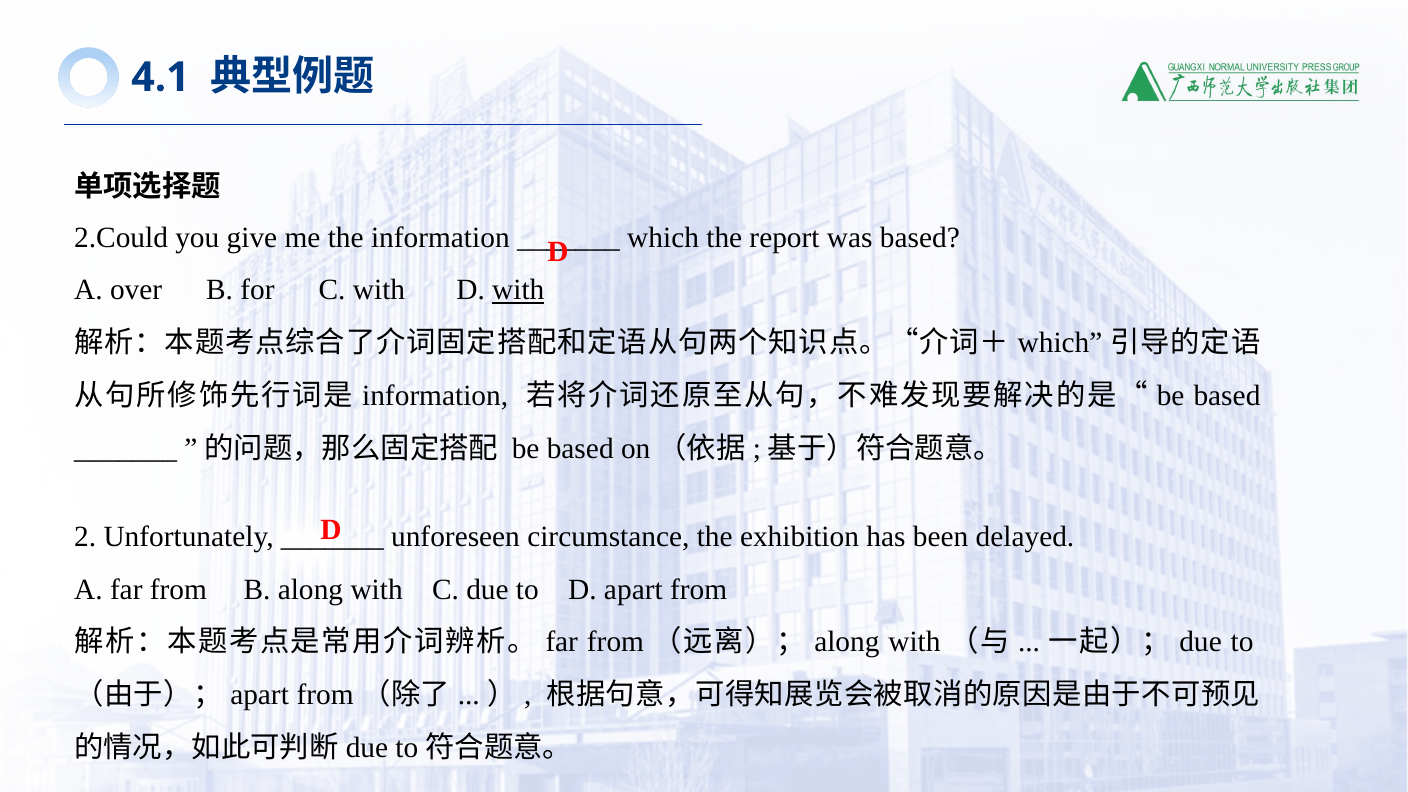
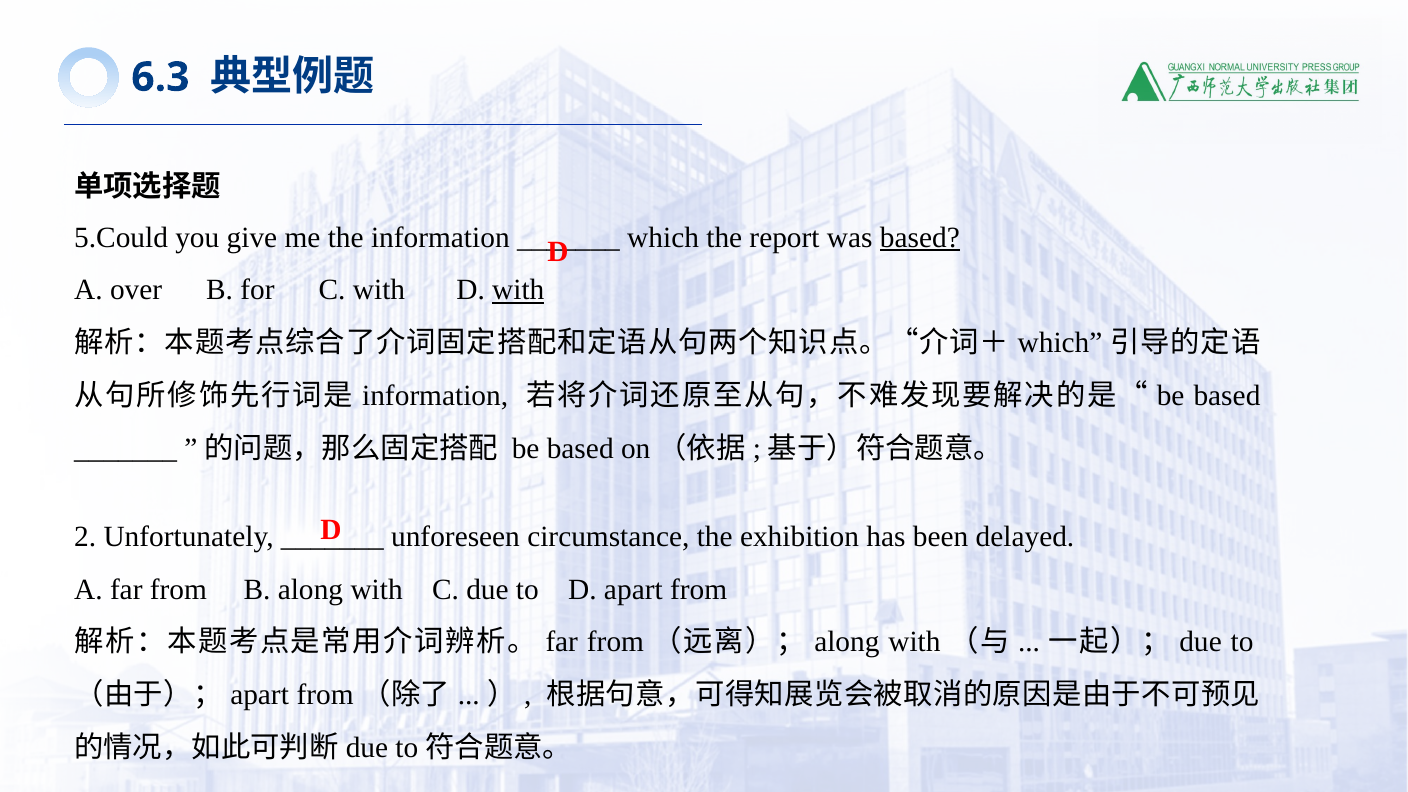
4.1: 4.1 -> 6.3
2.Could: 2.Could -> 5.Could
based at (920, 237) underline: none -> present
